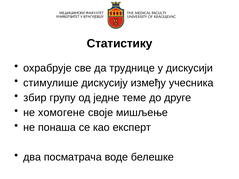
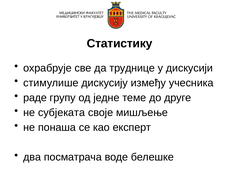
збир: збир -> раде
хомогене: хомогене -> субјеката
